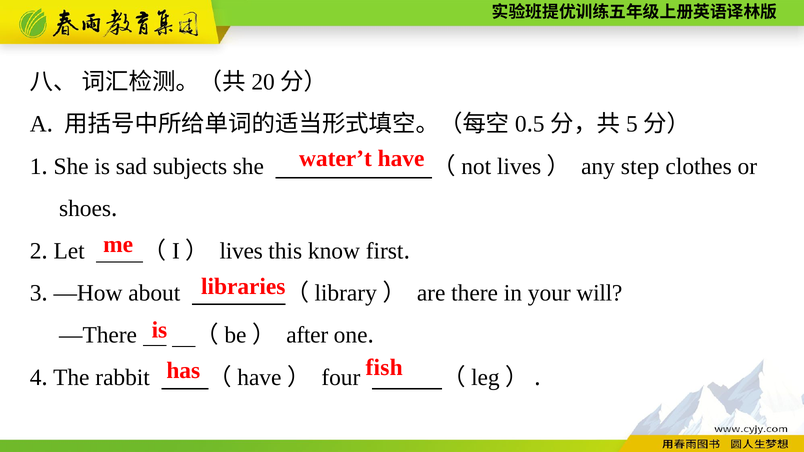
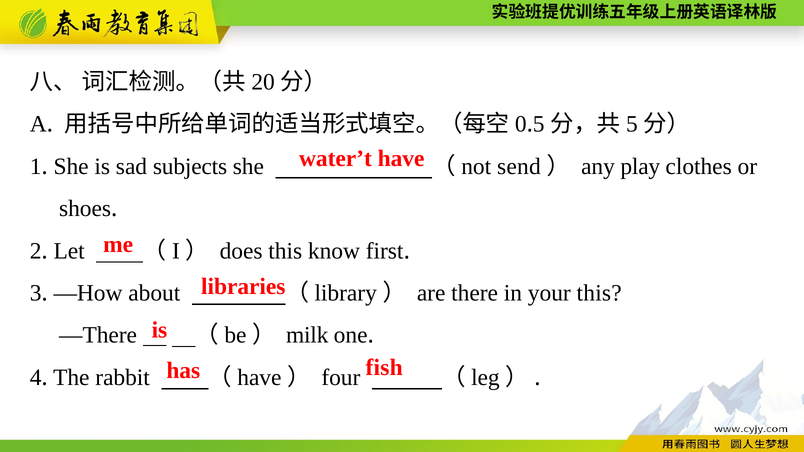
lives at (519, 167): lives -> send
step: step -> play
lives at (241, 251): lives -> does
your will: will -> this
after: after -> milk
